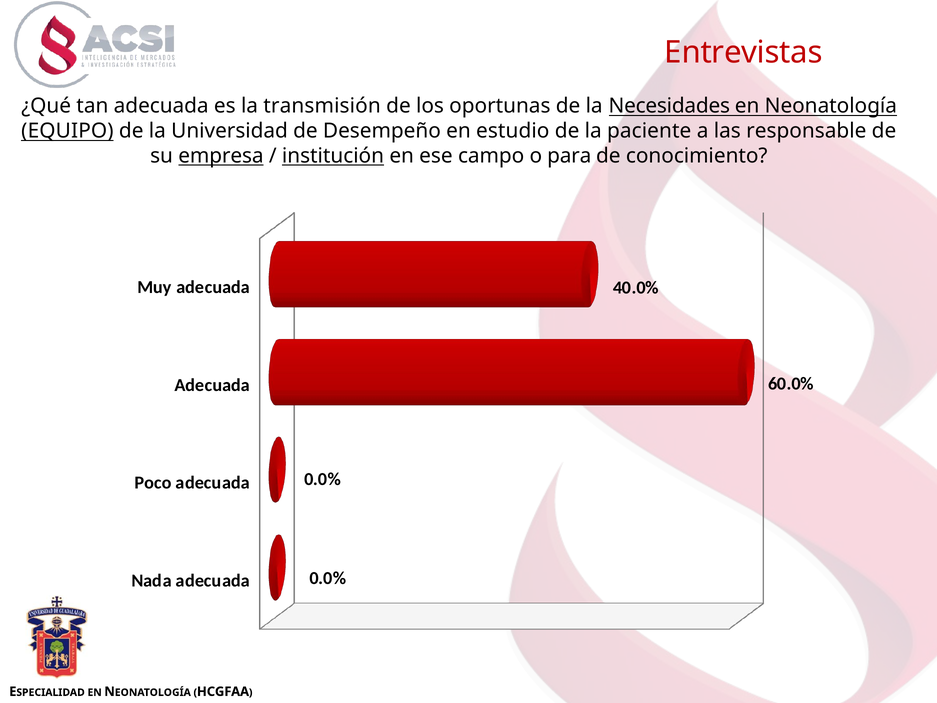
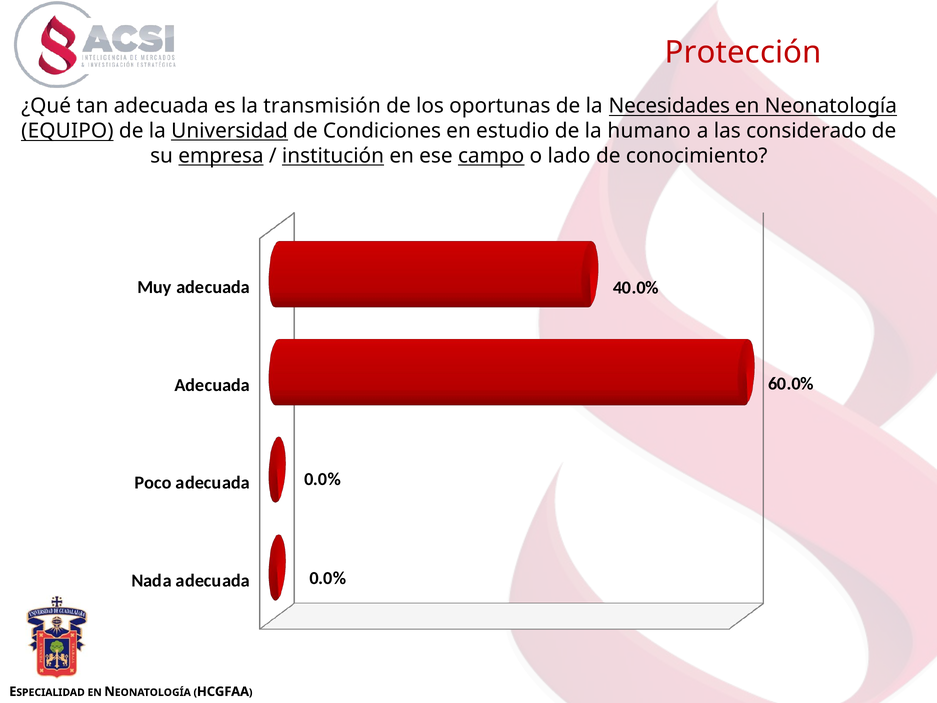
Entrevistas: Entrevistas -> Protección
Universidad underline: none -> present
Desempeño: Desempeño -> Condiciones
paciente: paciente -> humano
responsable: responsable -> considerado
campo underline: none -> present
para: para -> lado
